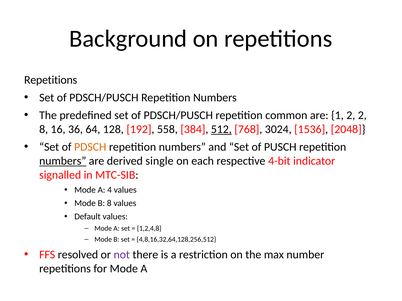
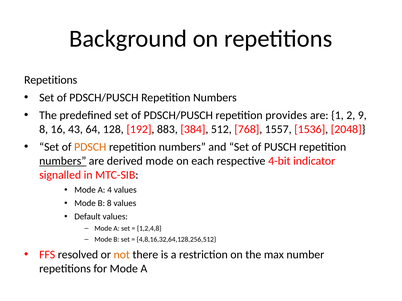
common: common -> provides
2 2: 2 -> 9
36: 36 -> 43
558: 558 -> 883
512 underline: present -> none
3024: 3024 -> 1557
derived single: single -> mode
not colour: purple -> orange
